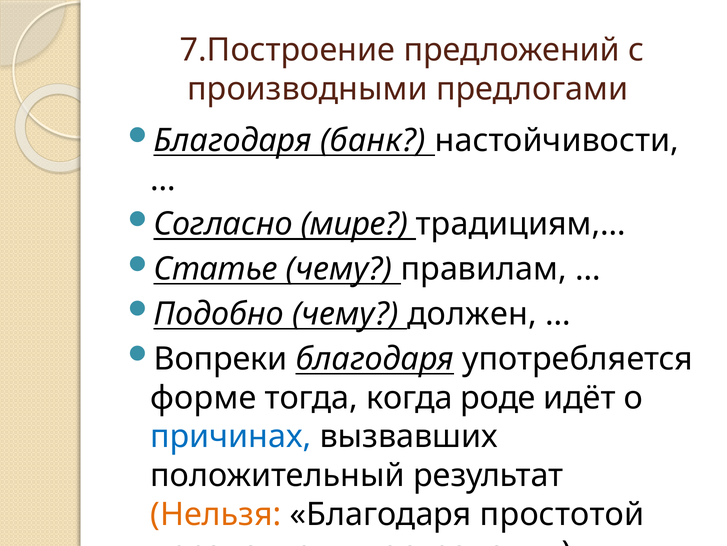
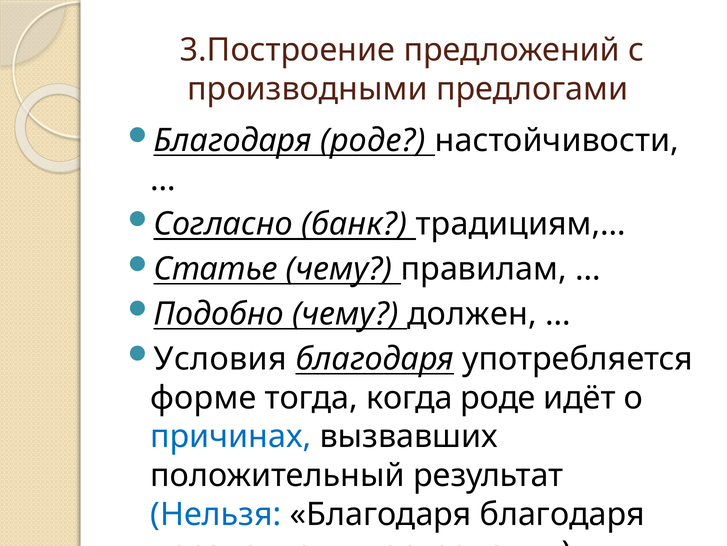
7.Построение: 7.Построение -> 3.Построение
Благодаря банк: банк -> роде
мире: мире -> банк
Вопреки: Вопреки -> Условия
Нельзя colour: orange -> blue
Благодаря простотой: простотой -> благодаря
